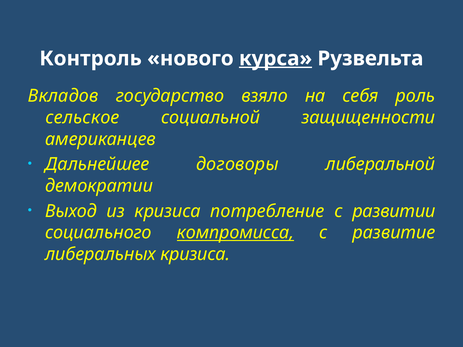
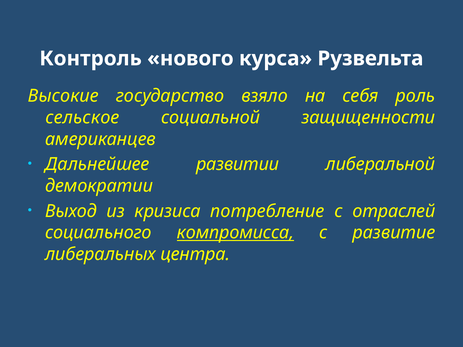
курса underline: present -> none
Вкладов: Вкладов -> Высокие
договоры: договоры -> развитии
развитии: развитии -> отраслей
либеральных кризиса: кризиса -> центра
